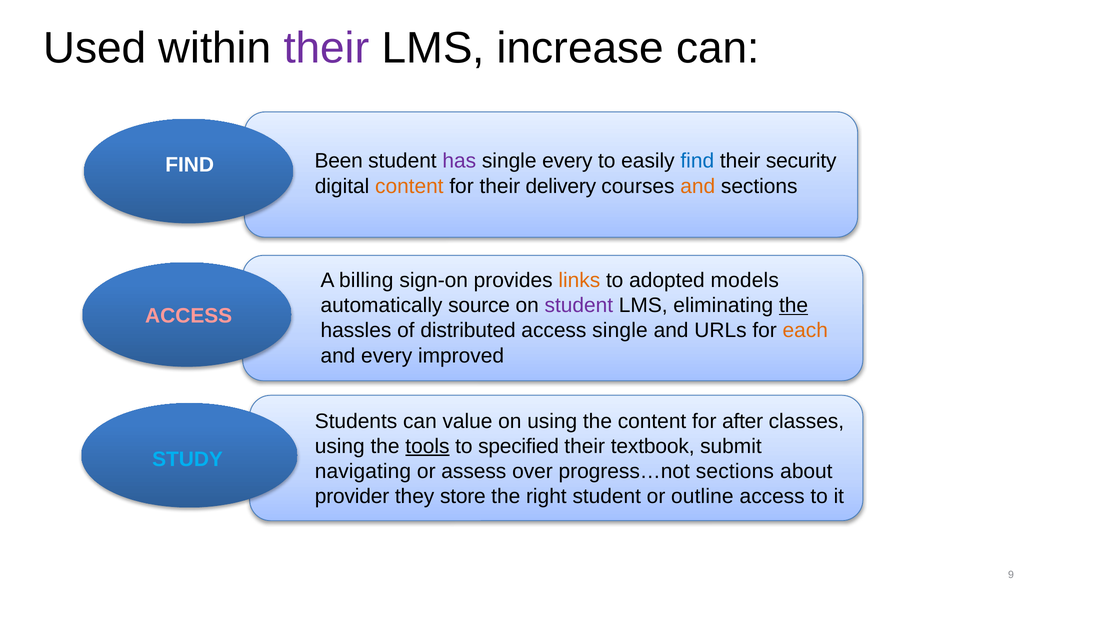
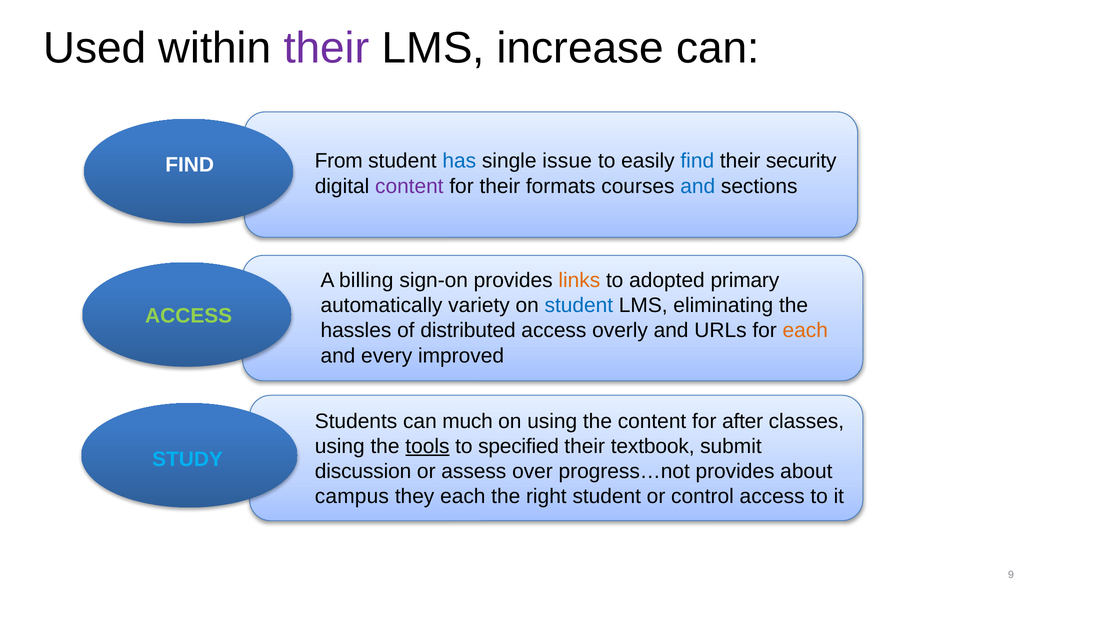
Been: Been -> From
has colour: purple -> blue
single every: every -> issue
content at (409, 186) colour: orange -> purple
delivery: delivery -> formats
and at (698, 186) colour: orange -> blue
models: models -> primary
source: source -> variety
student at (579, 306) colour: purple -> blue
the at (794, 306) underline: present -> none
ACCESS at (189, 316) colour: pink -> light green
access single: single -> overly
value: value -> much
navigating: navigating -> discussion
progress…not sections: sections -> provides
provider: provider -> campus
they store: store -> each
outline: outline -> control
